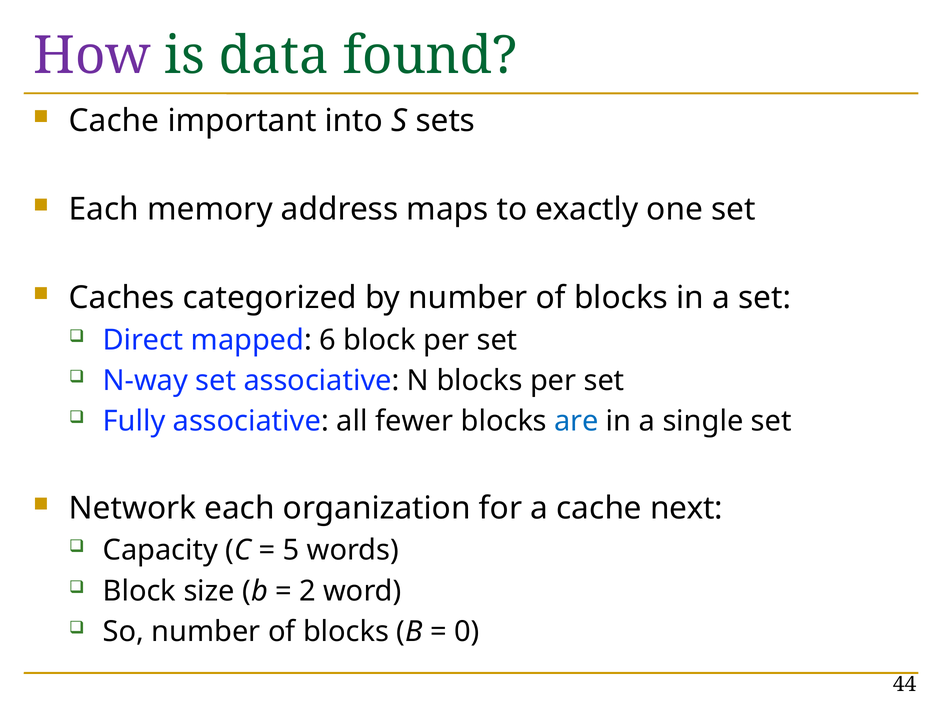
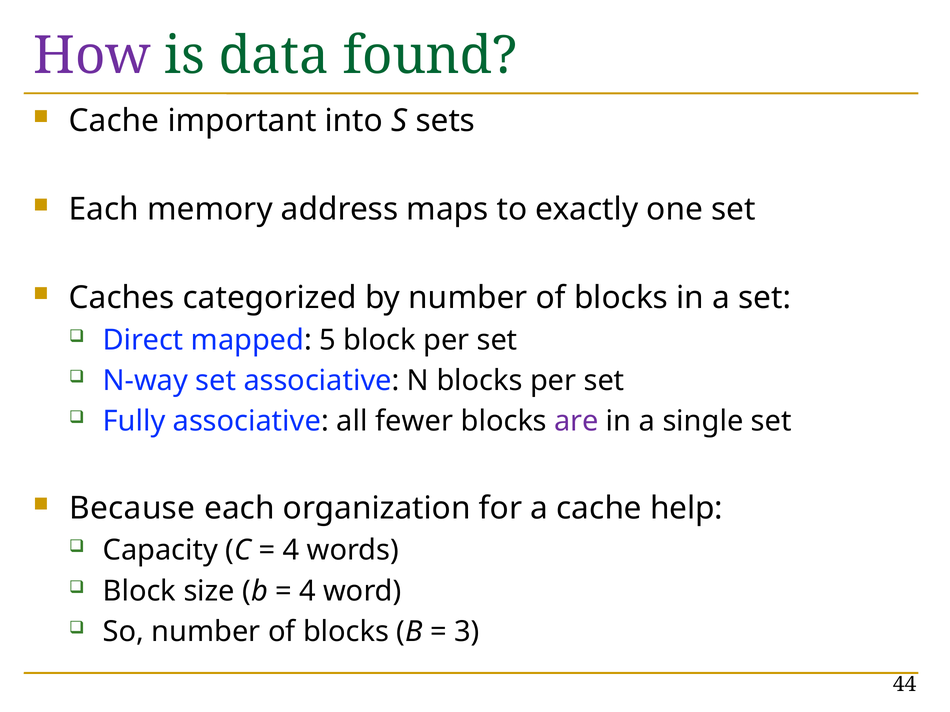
6: 6 -> 5
are colour: blue -> purple
Network: Network -> Because
next: next -> help
5 at (291, 551): 5 -> 4
2 at (307, 591): 2 -> 4
0: 0 -> 3
